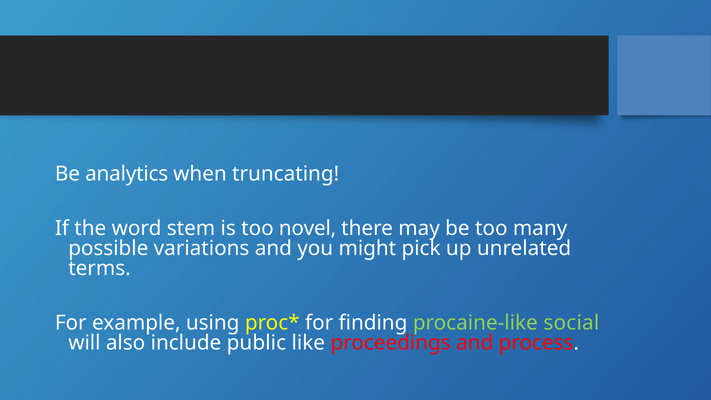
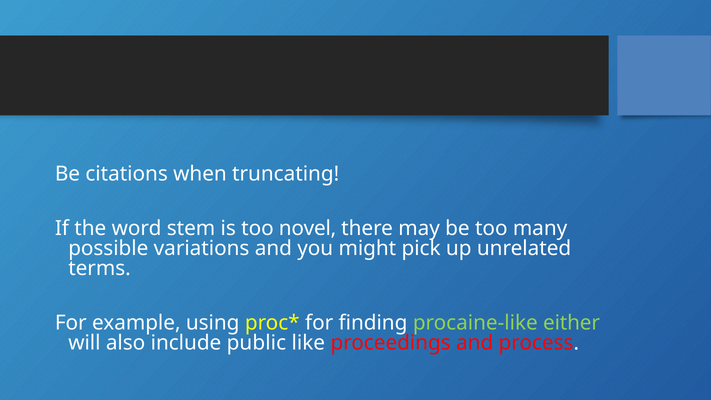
analytics: analytics -> citations
social: social -> either
